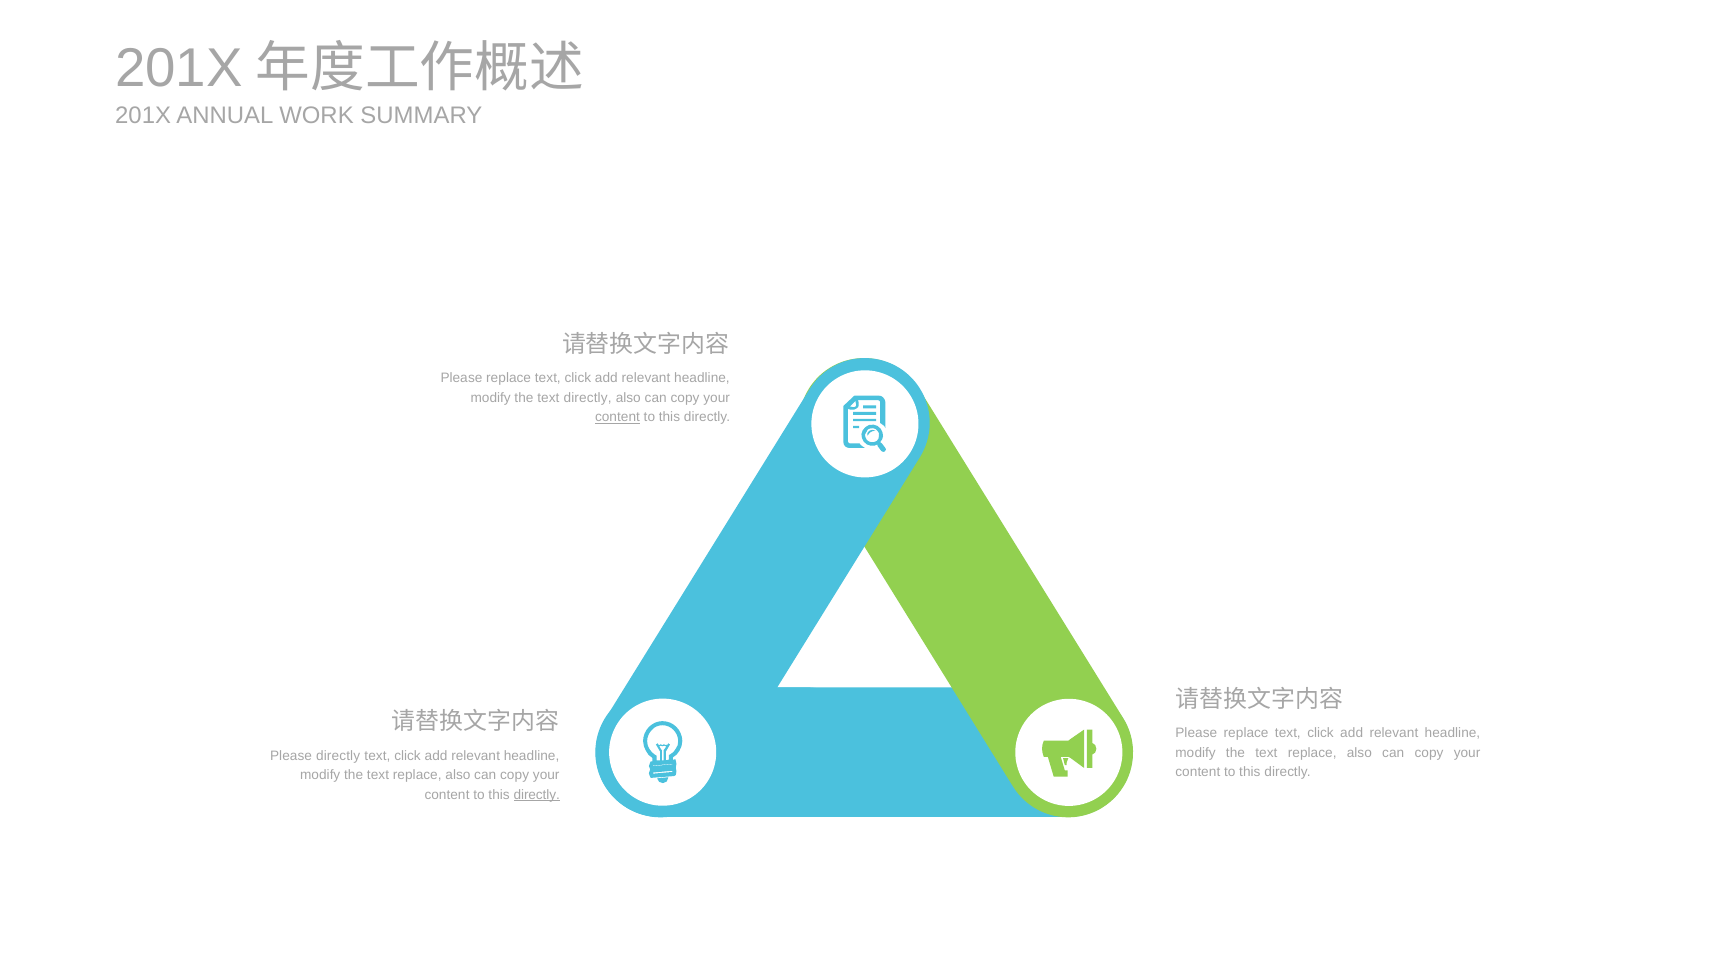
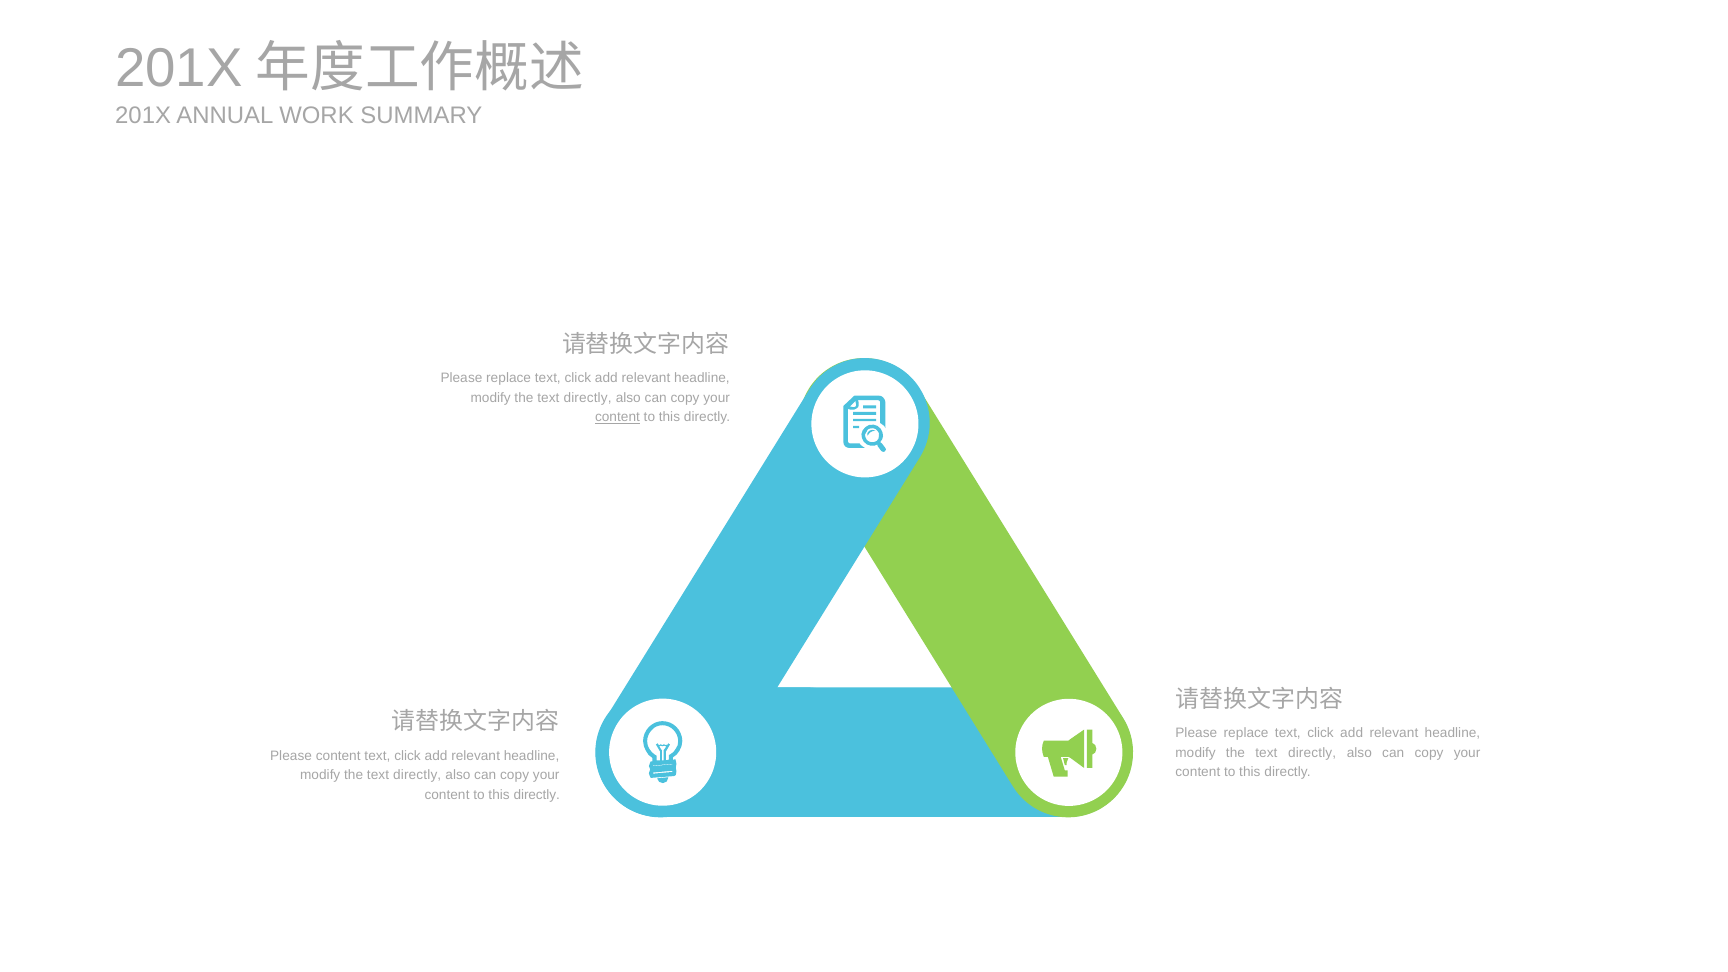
replace at (1312, 753): replace -> directly
Please directly: directly -> content
replace at (417, 775): replace -> directly
directly at (537, 795) underline: present -> none
